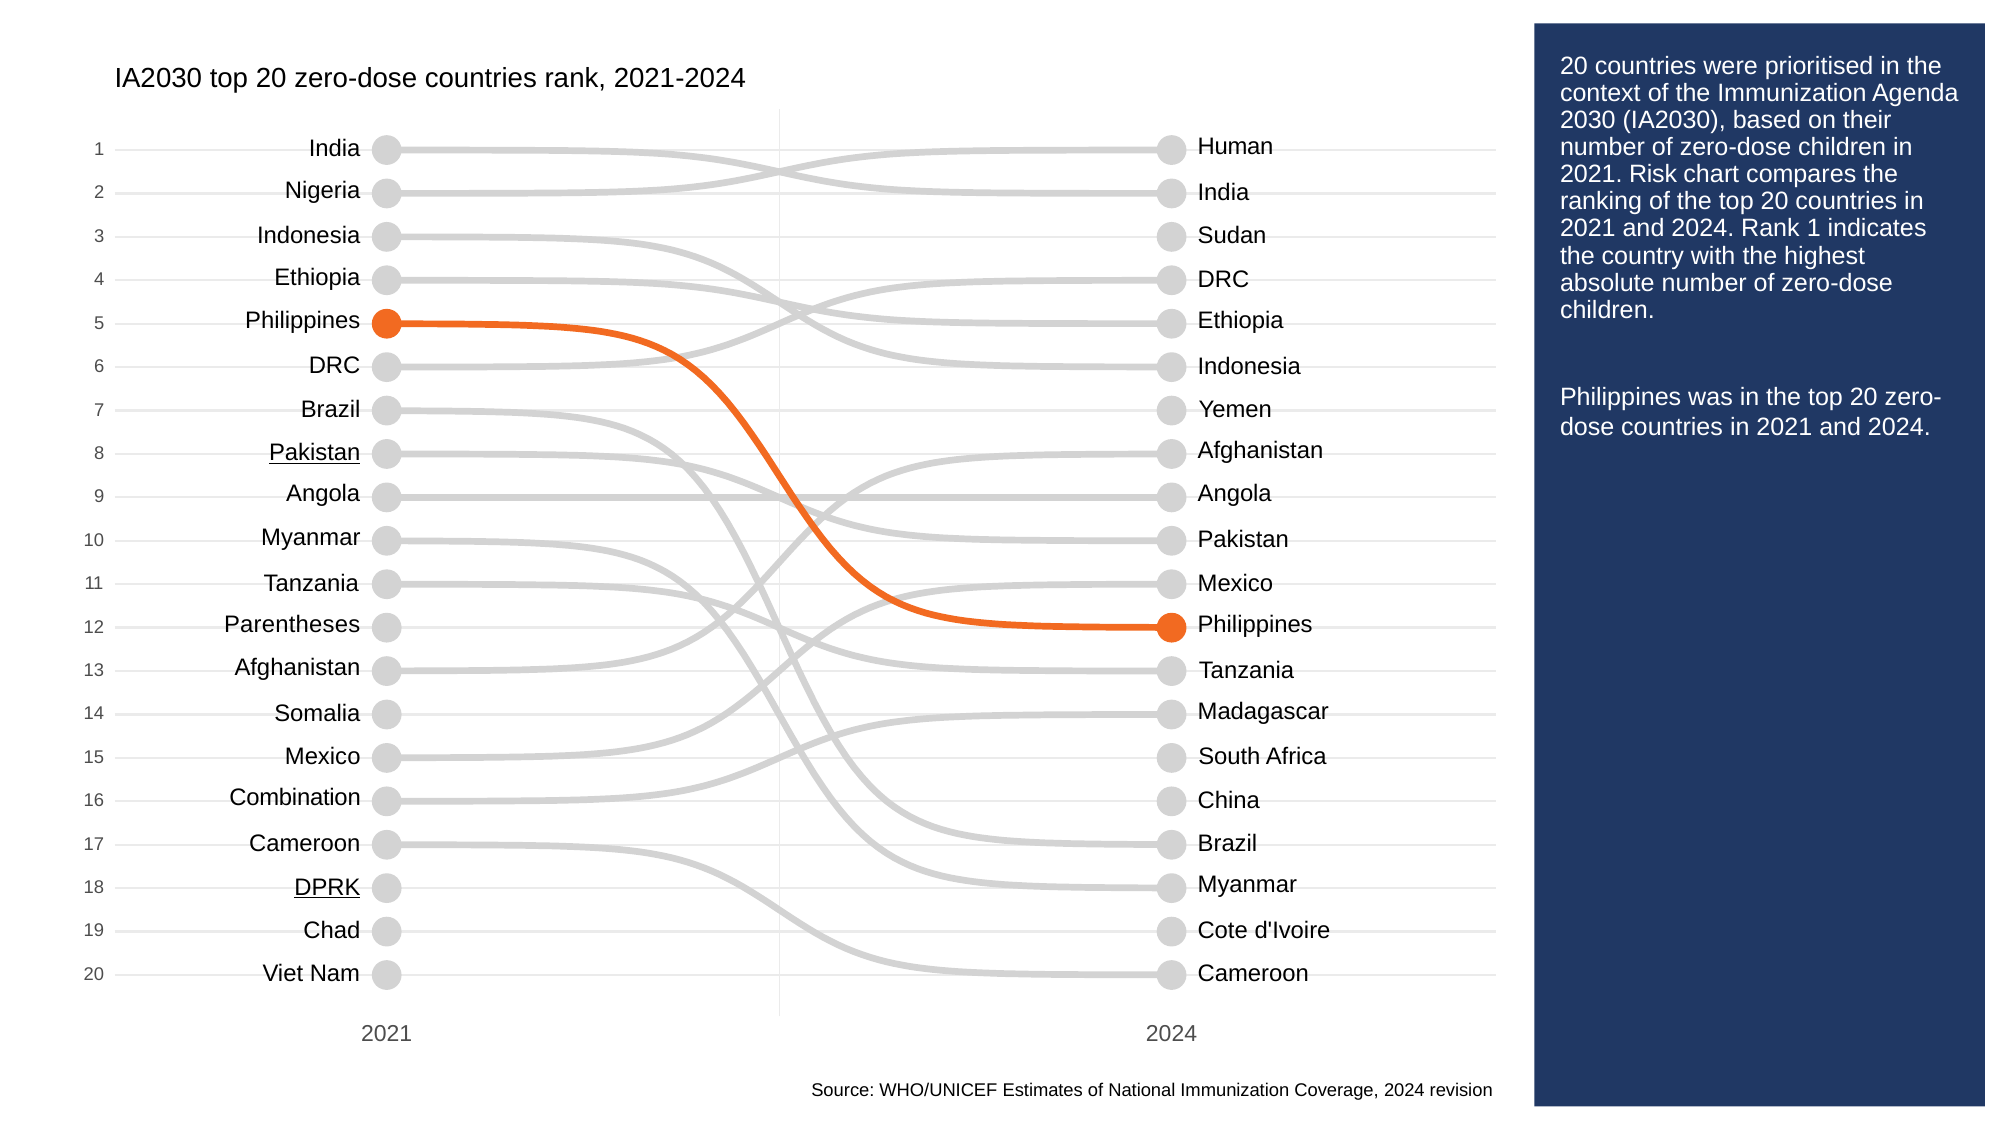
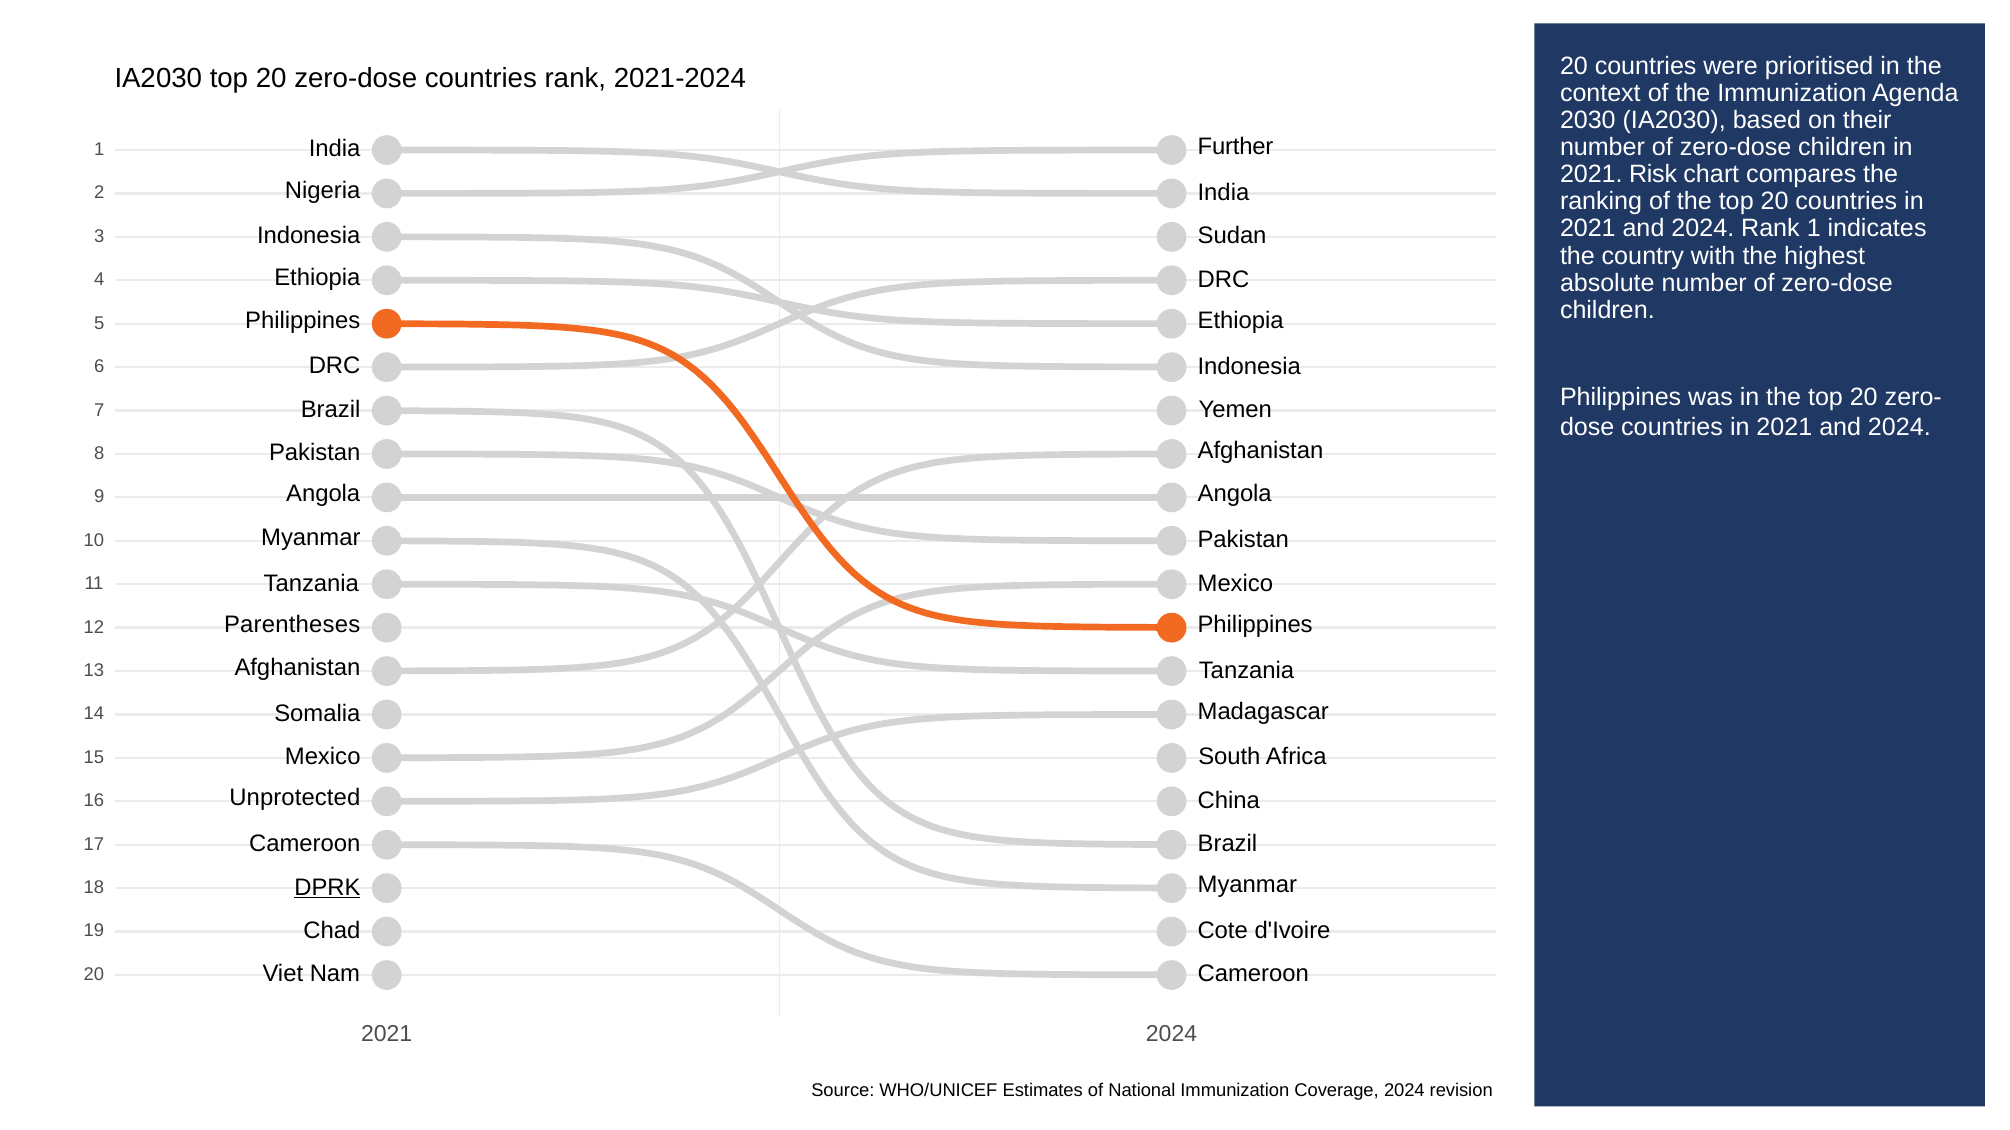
Human: Human -> Further
Pakistan at (315, 453) underline: present -> none
Combination: Combination -> Unprotected
